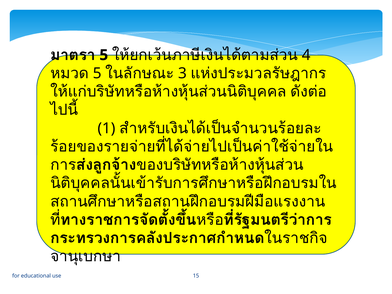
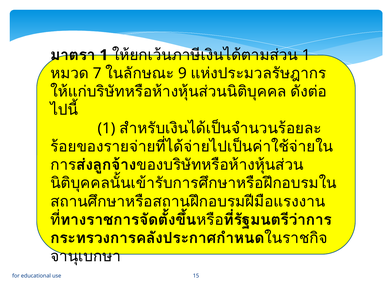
5 at (104, 55): 5 -> 1
4 at (306, 55): 4 -> 1
5 at (97, 73): 5 -> 7
3: 3 -> 9
